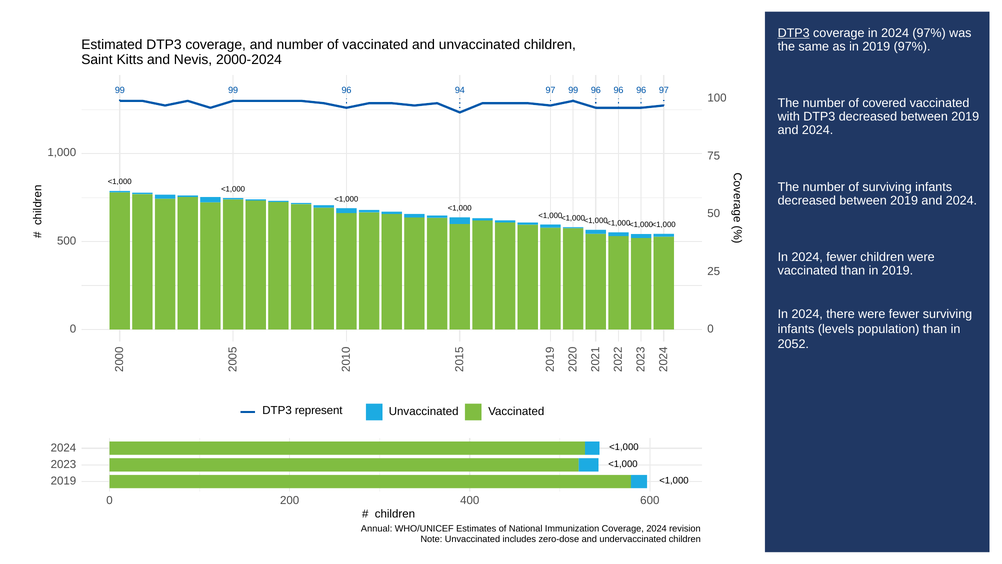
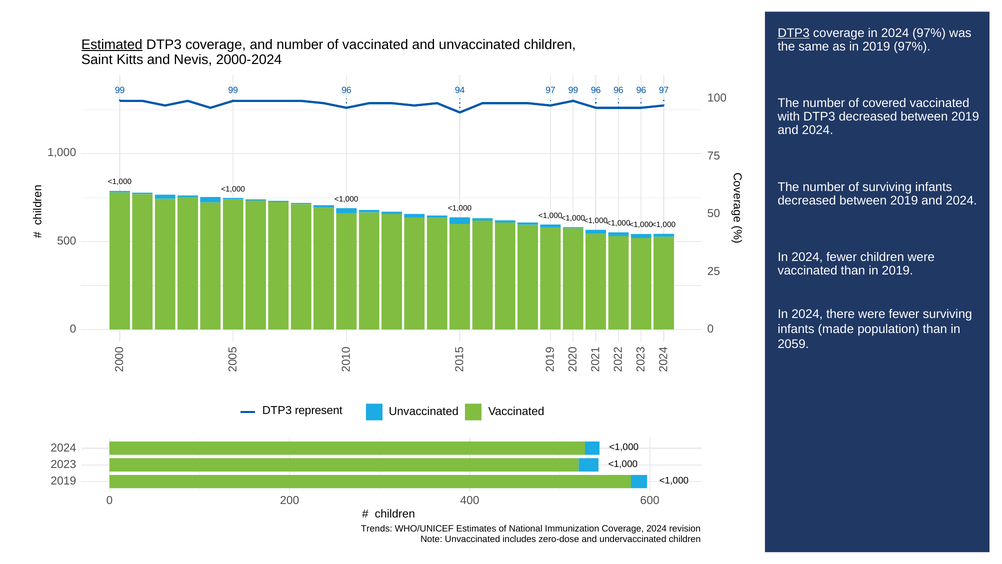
Estimated underline: none -> present
levels: levels -> made
2052: 2052 -> 2059
Annual: Annual -> Trends
